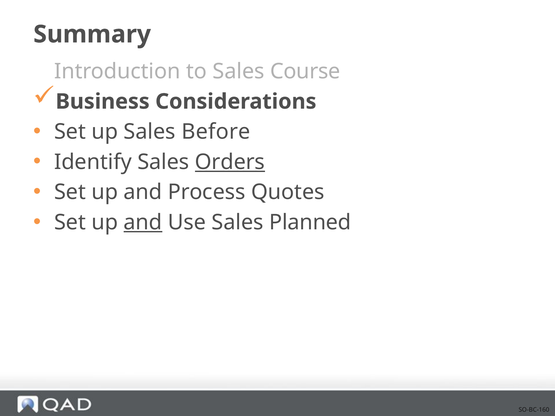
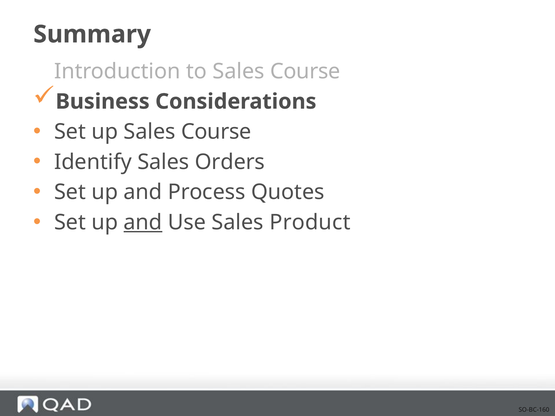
up Sales Before: Before -> Course
Orders underline: present -> none
Planned: Planned -> Product
